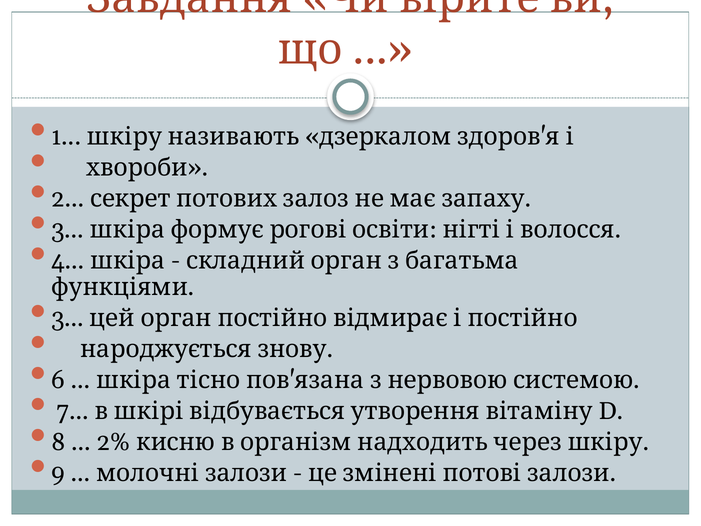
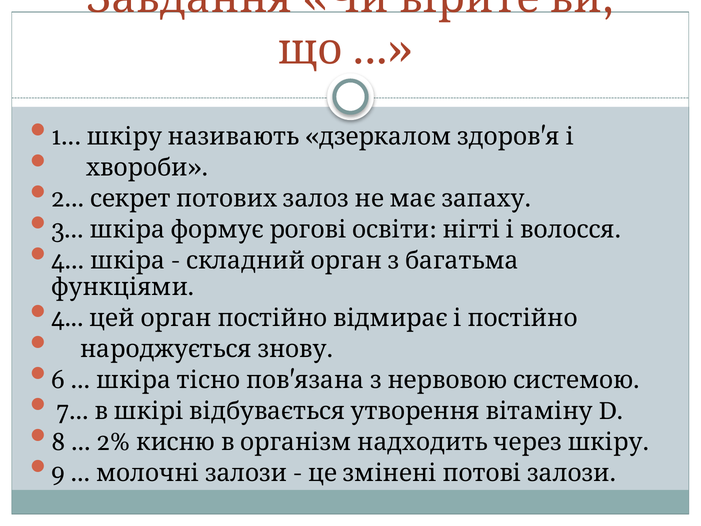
3 at (67, 318): 3 -> 4
